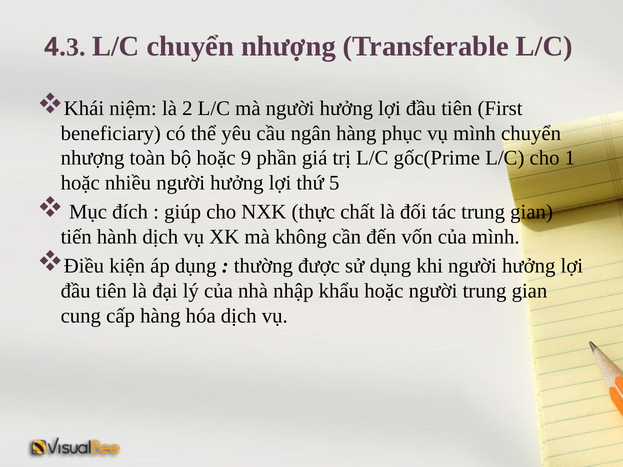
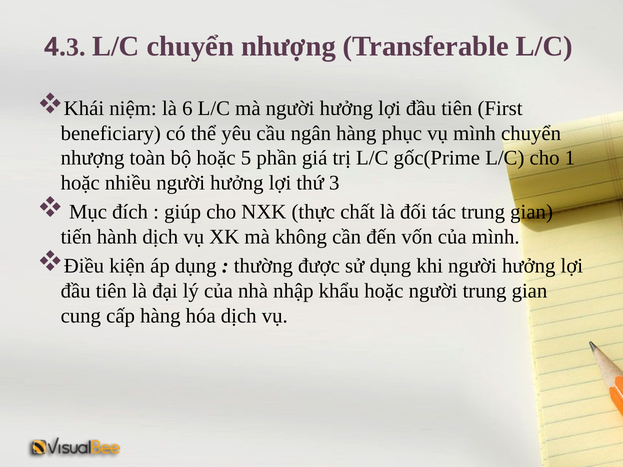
2: 2 -> 6
9: 9 -> 5
thứ 5: 5 -> 3
